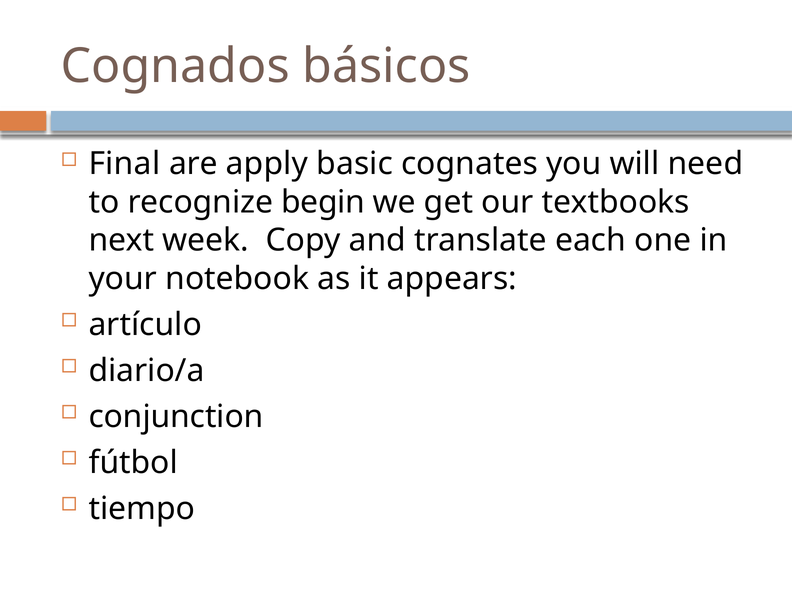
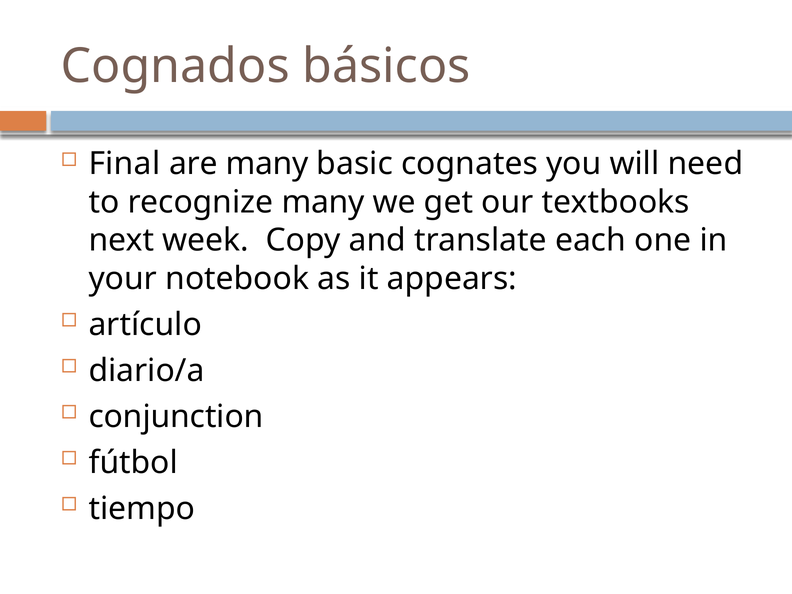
are apply: apply -> many
recognize begin: begin -> many
